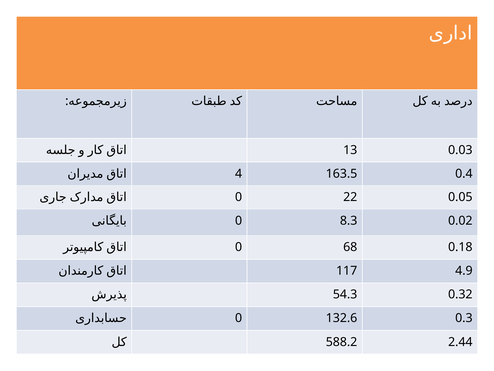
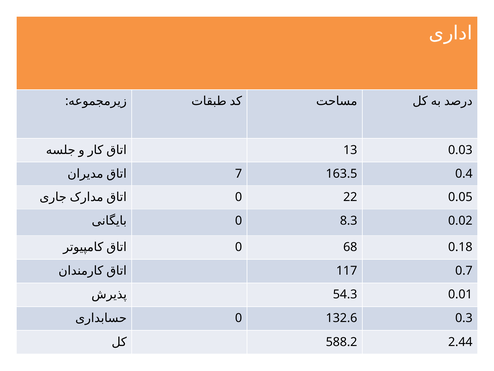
4: 4 -> 7
4.9: 4.9 -> 0.7
0.32: 0.32 -> 0.01
